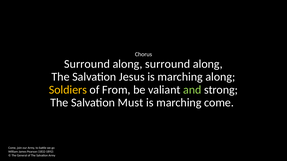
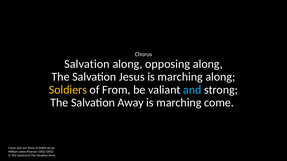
Surround at (87, 64): Surround -> Salvation
along surround: surround -> opposing
and colour: light green -> light blue
Must: Must -> Away
